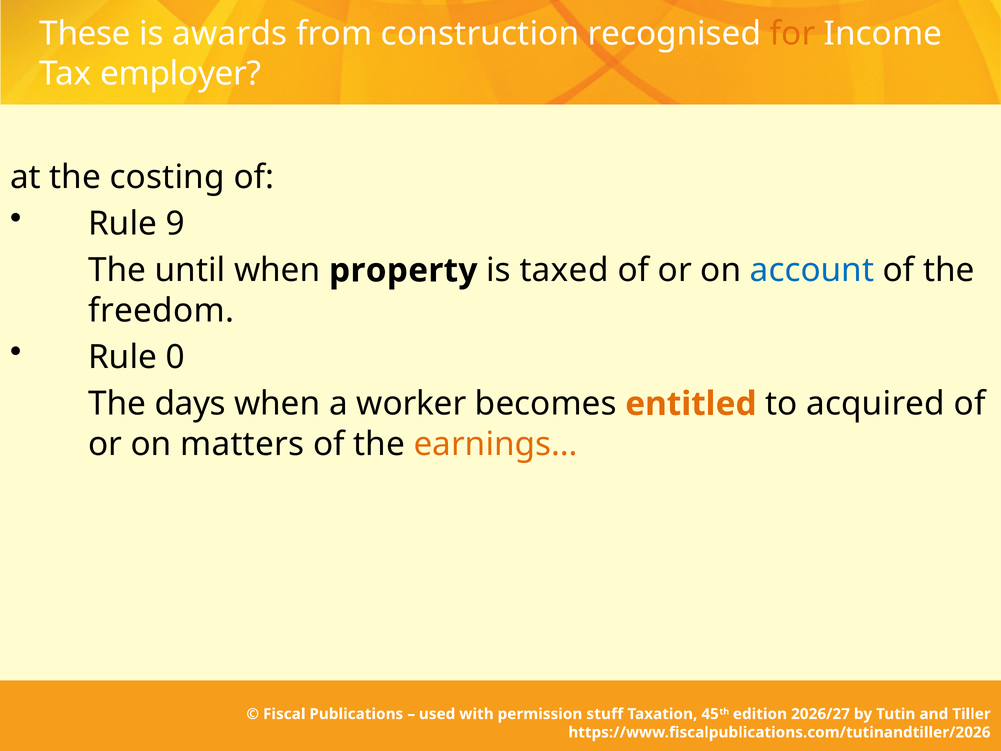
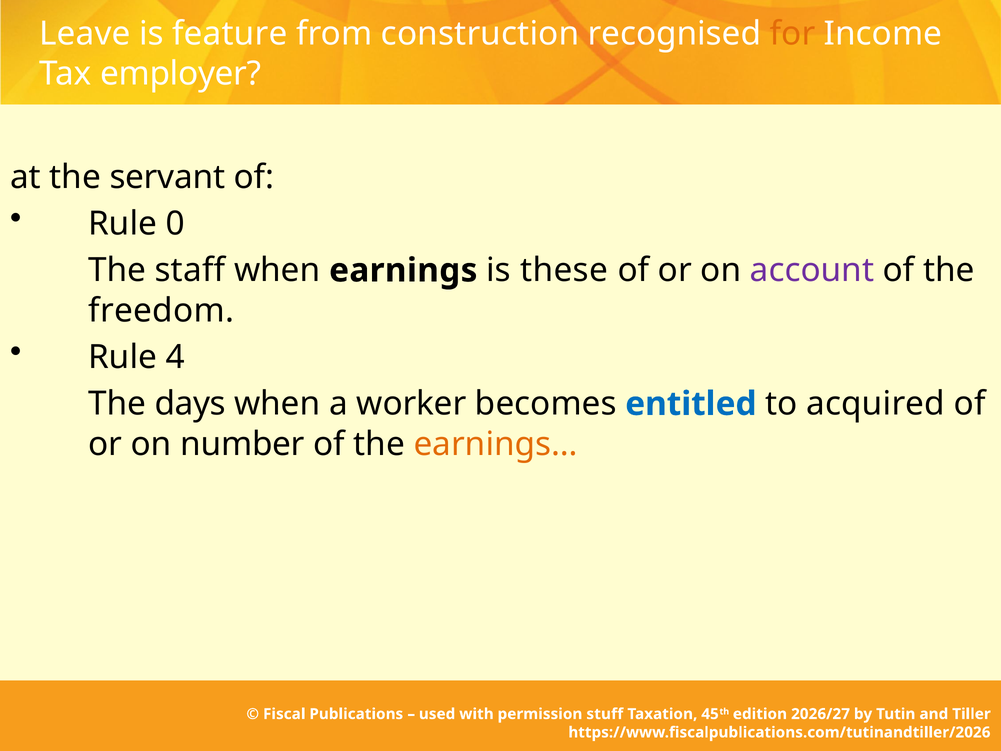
These: These -> Leave
awards: awards -> feature
costing: costing -> servant
9: 9 -> 0
until: until -> staff
property: property -> earnings
taxed: taxed -> these
account colour: blue -> purple
0: 0 -> 4
entitled colour: orange -> blue
matters: matters -> number
